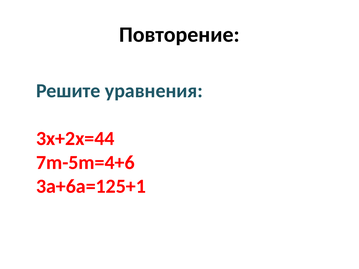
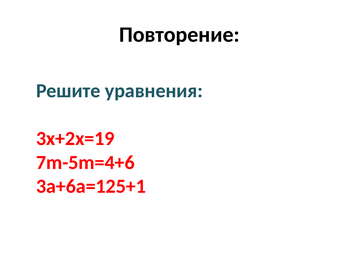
3x+2x=44: 3x+2x=44 -> 3x+2x=19
